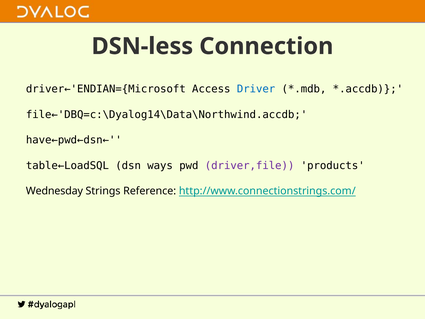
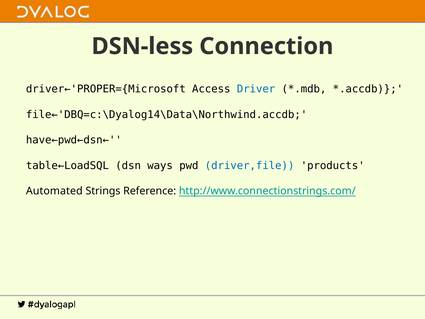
driver←'ENDIAN={Microsoft: driver←'ENDIAN={Microsoft -> driver←'PROPER={Microsoft
driver,file colour: purple -> blue
Wednesday: Wednesday -> Automated
